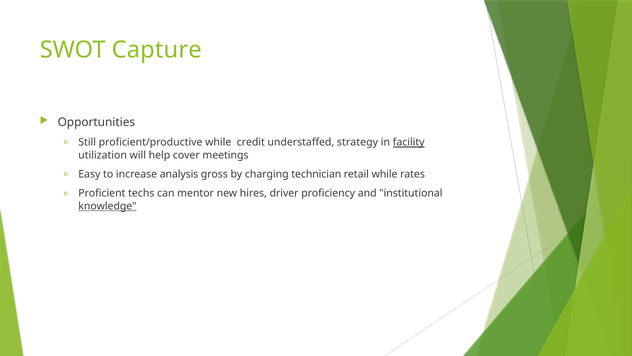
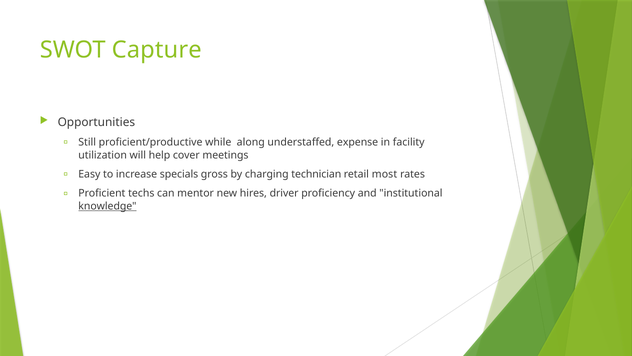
credit: credit -> along
strategy: strategy -> expense
facility underline: present -> none
analysis: analysis -> specials
retail while: while -> most
